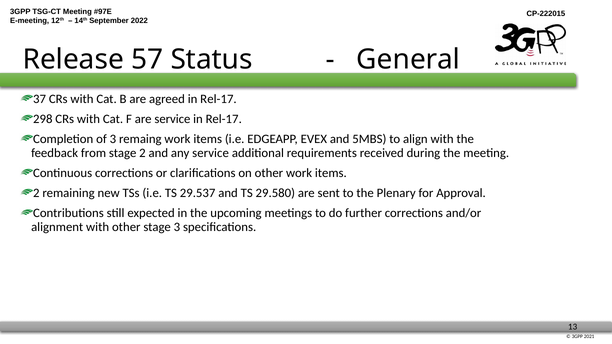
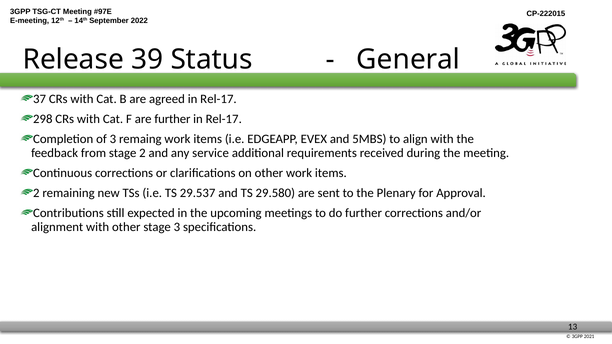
57: 57 -> 39
are service: service -> further
